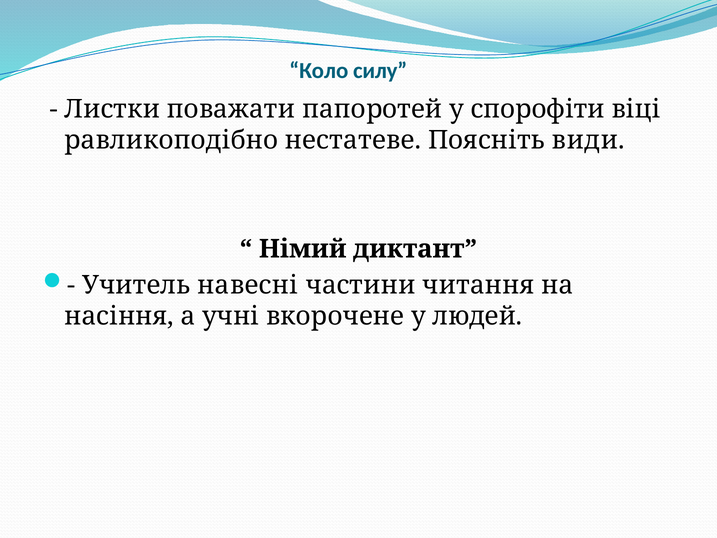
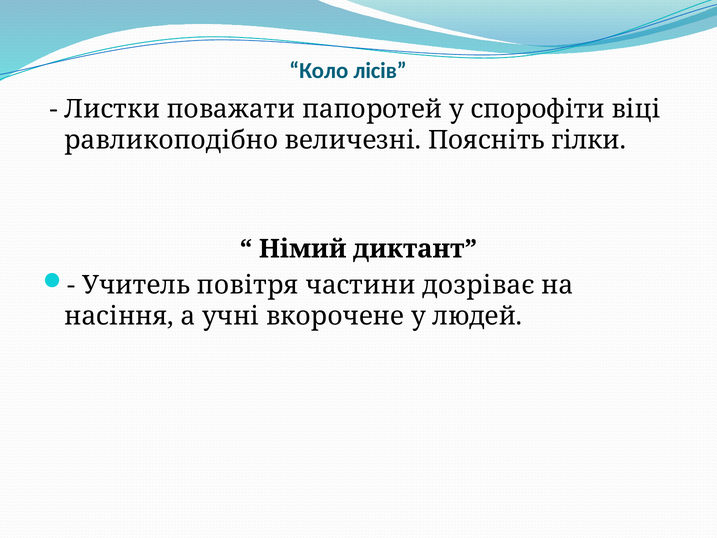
силу: силу -> лісів
нестатеве: нестатеве -> величезні
види: види -> гілки
навесні: навесні -> повітря
читання: читання -> дозріває
